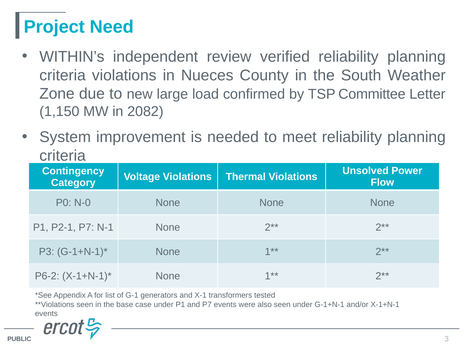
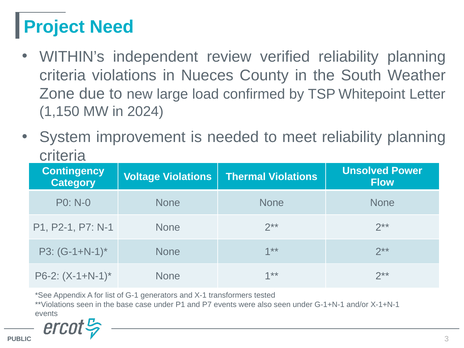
Committee: Committee -> Whitepoint
2082: 2082 -> 2024
